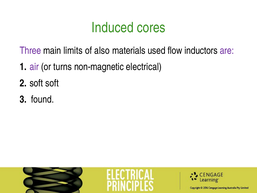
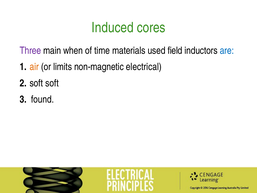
limits: limits -> when
also: also -> time
flow: flow -> field
are colour: purple -> blue
air colour: purple -> orange
turns: turns -> limits
